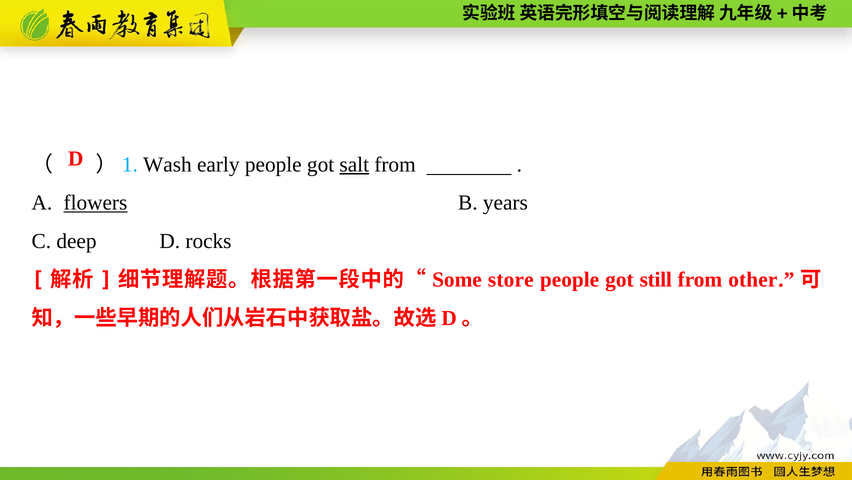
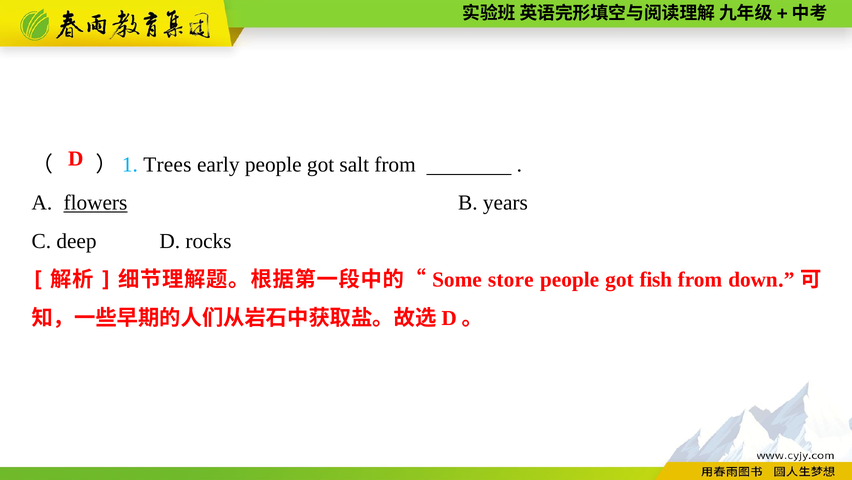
Wash: Wash -> Trees
salt underline: present -> none
still: still -> fish
other: other -> down
